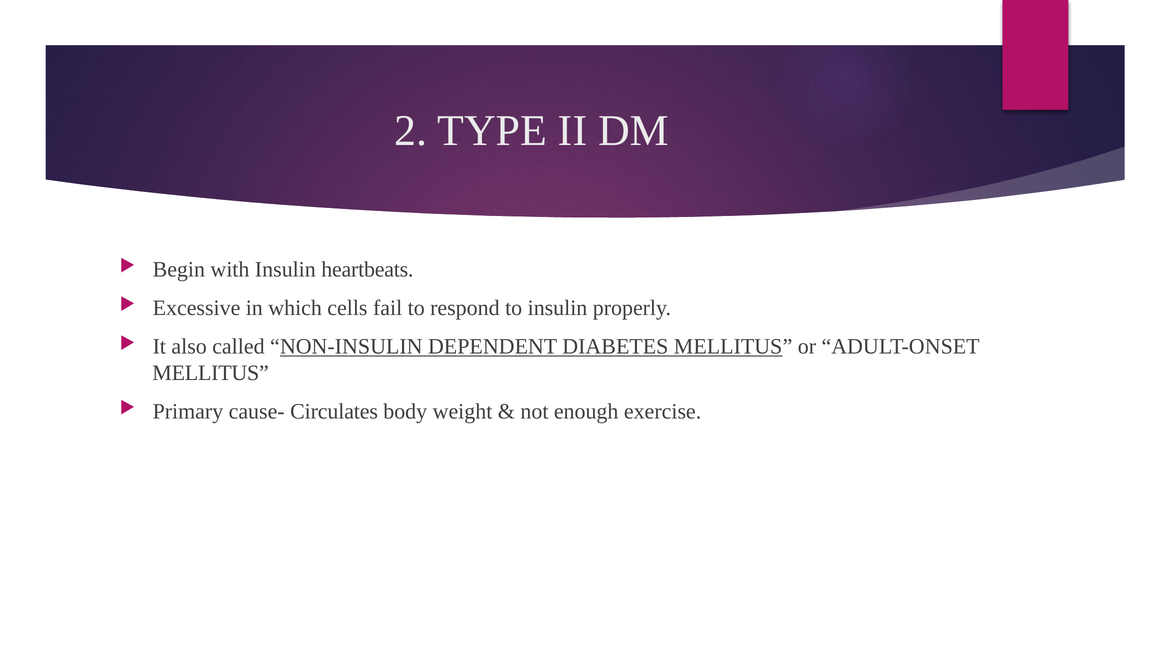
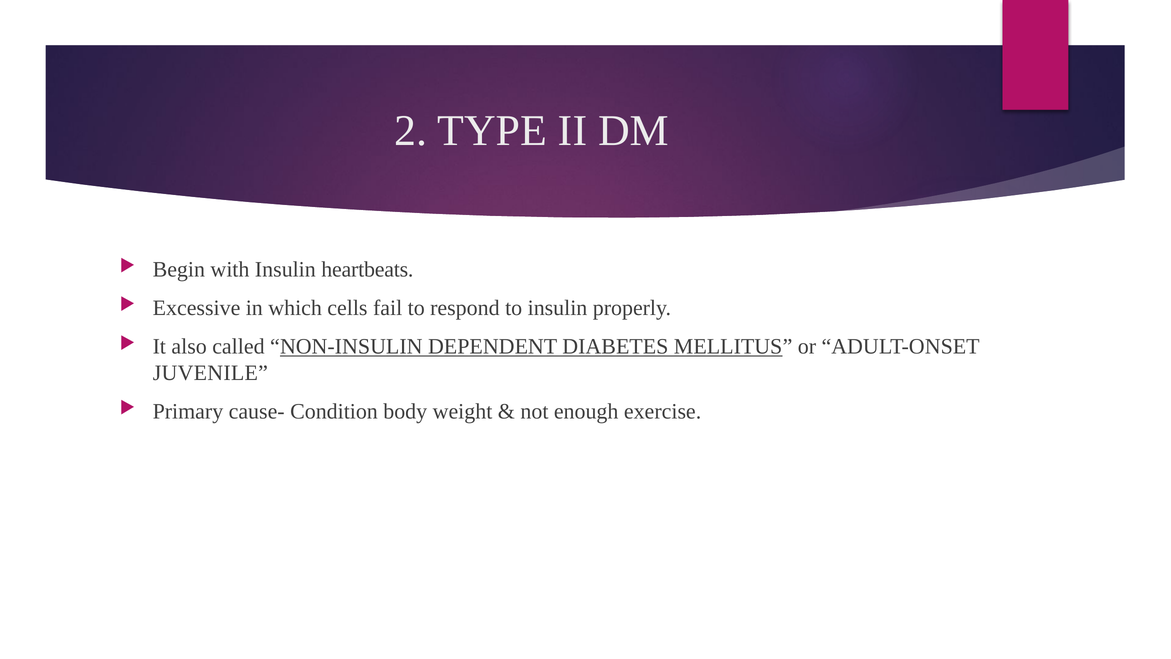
MELLITUS at (211, 373): MELLITUS -> JUVENILE
Circulates: Circulates -> Condition
